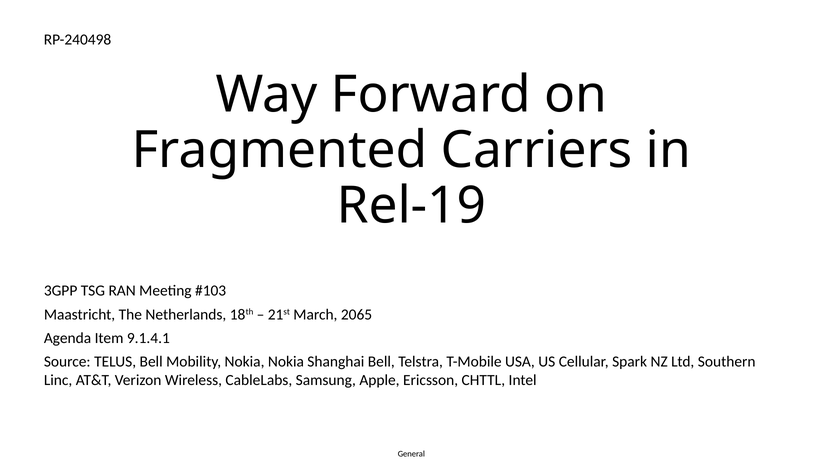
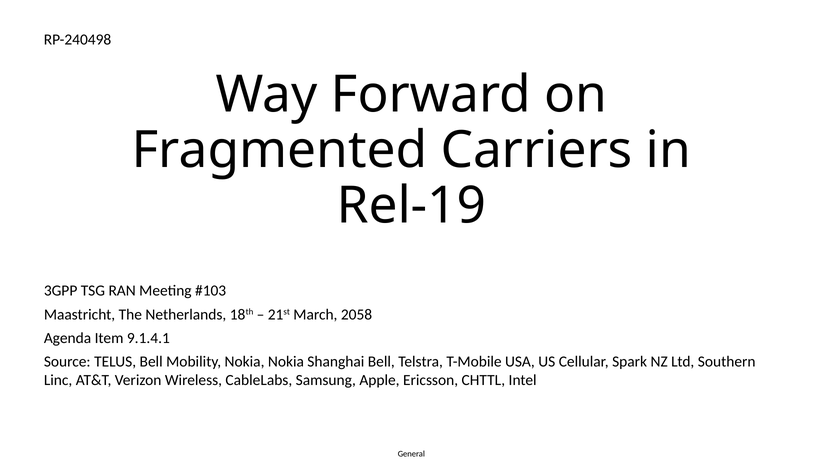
2065: 2065 -> 2058
